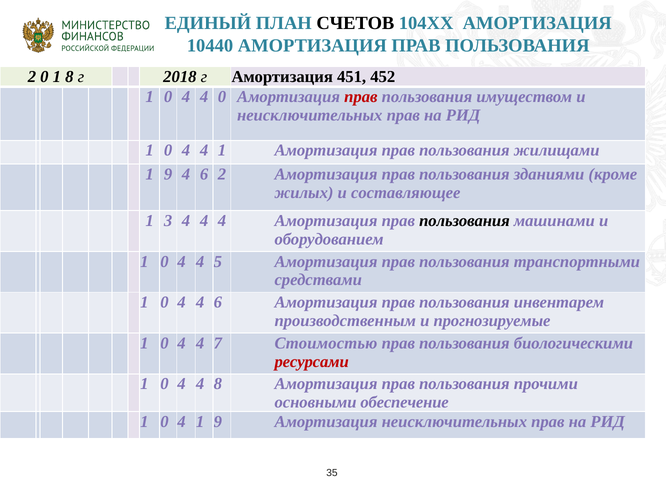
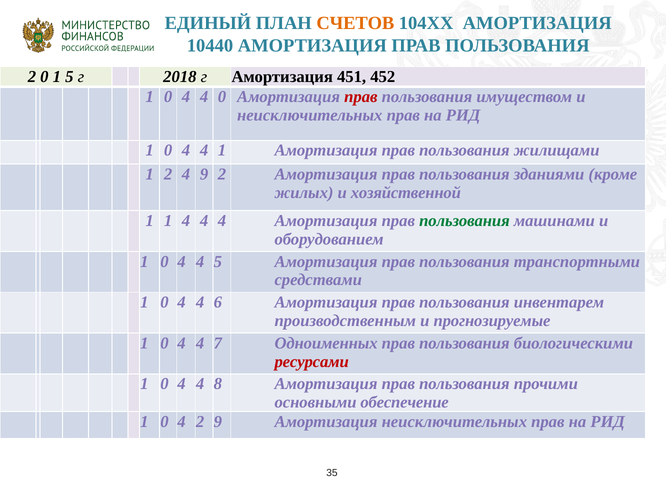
СЧЕТОВ colour: black -> orange
1 8: 8 -> 5
9 at (168, 174): 9 -> 2
6 at (204, 174): 6 -> 9
составляющее: составляющее -> хозяйственной
1 3: 3 -> 1
пользования at (464, 220) colour: black -> green
Стоимостью: Стоимостью -> Одноименных
0 4 1: 1 -> 2
